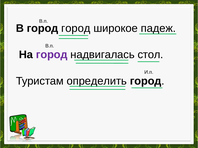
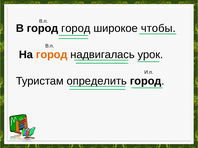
падеж: падеж -> чтобы
город at (52, 55) colour: purple -> orange
стол: стол -> урок
